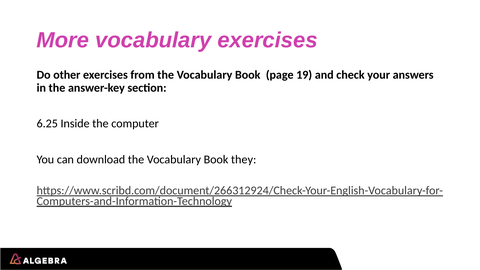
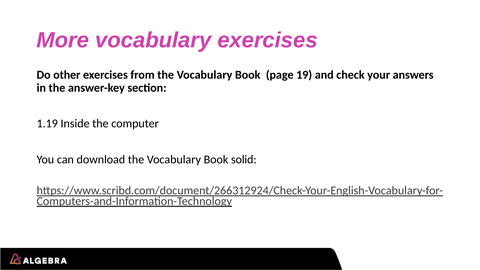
6.25: 6.25 -> 1.19
they: they -> solid
